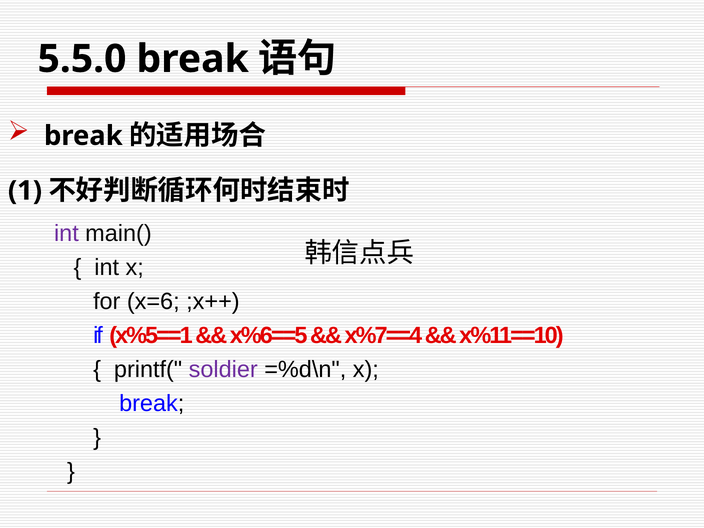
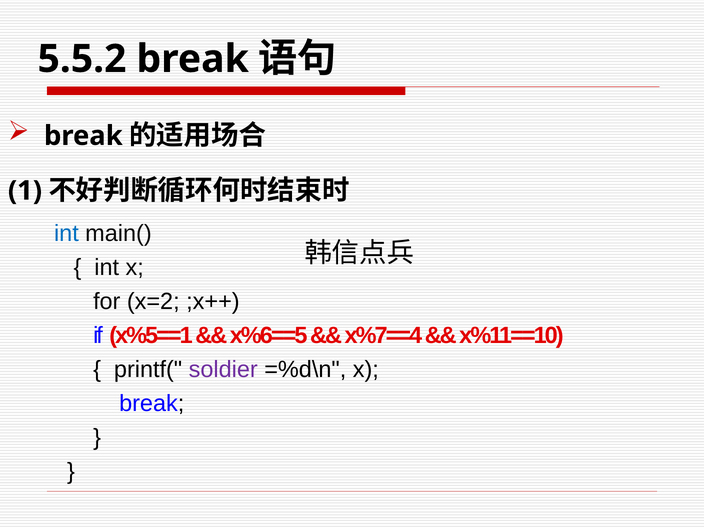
5.5.0: 5.5.0 -> 5.5.2
int at (66, 233) colour: purple -> blue
x=6: x=6 -> x=2
